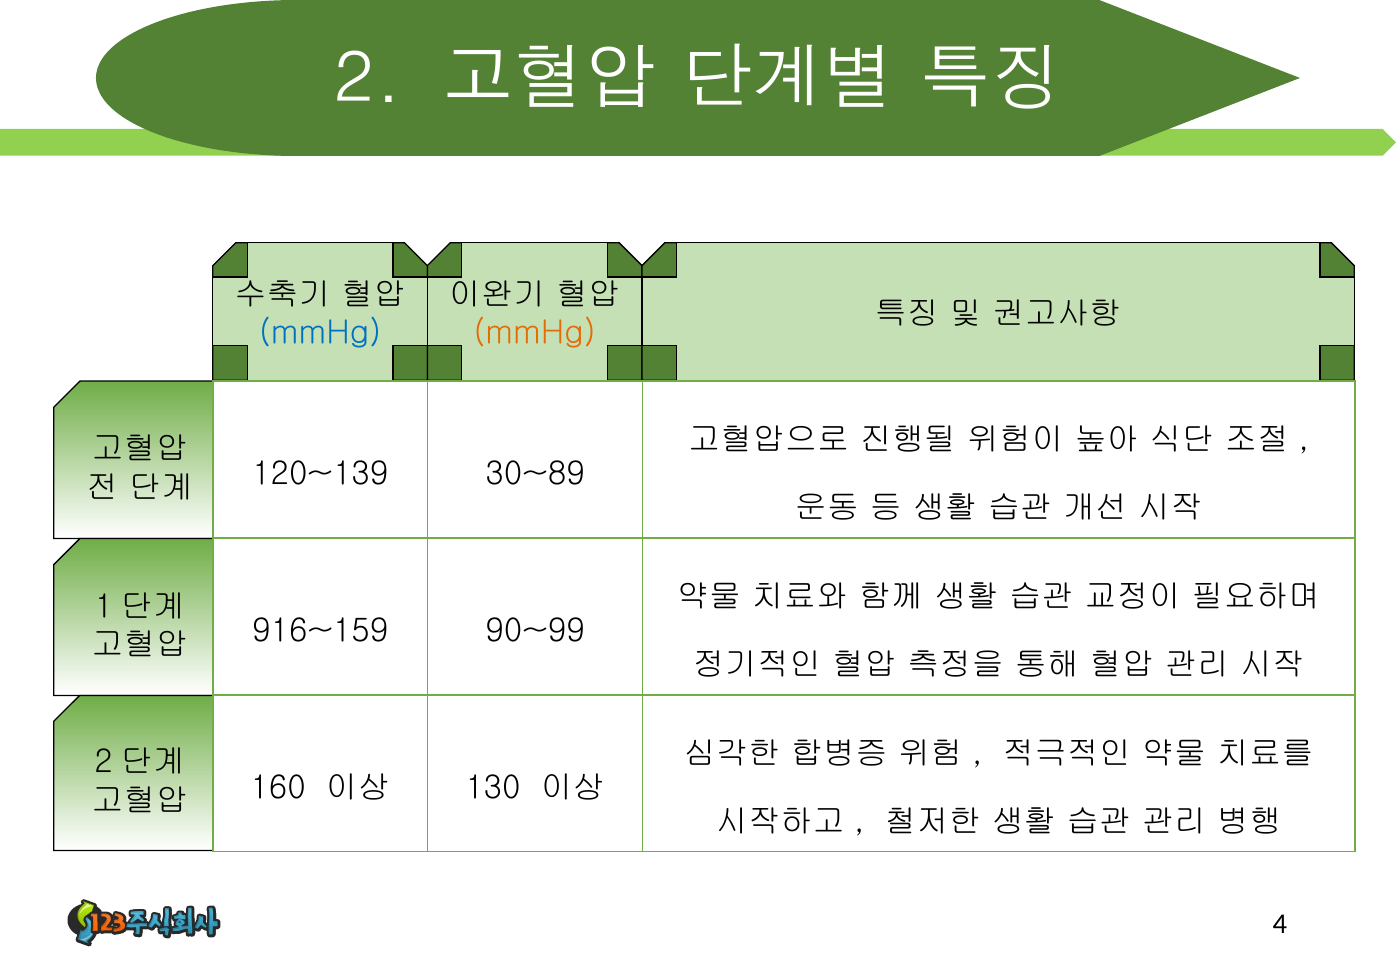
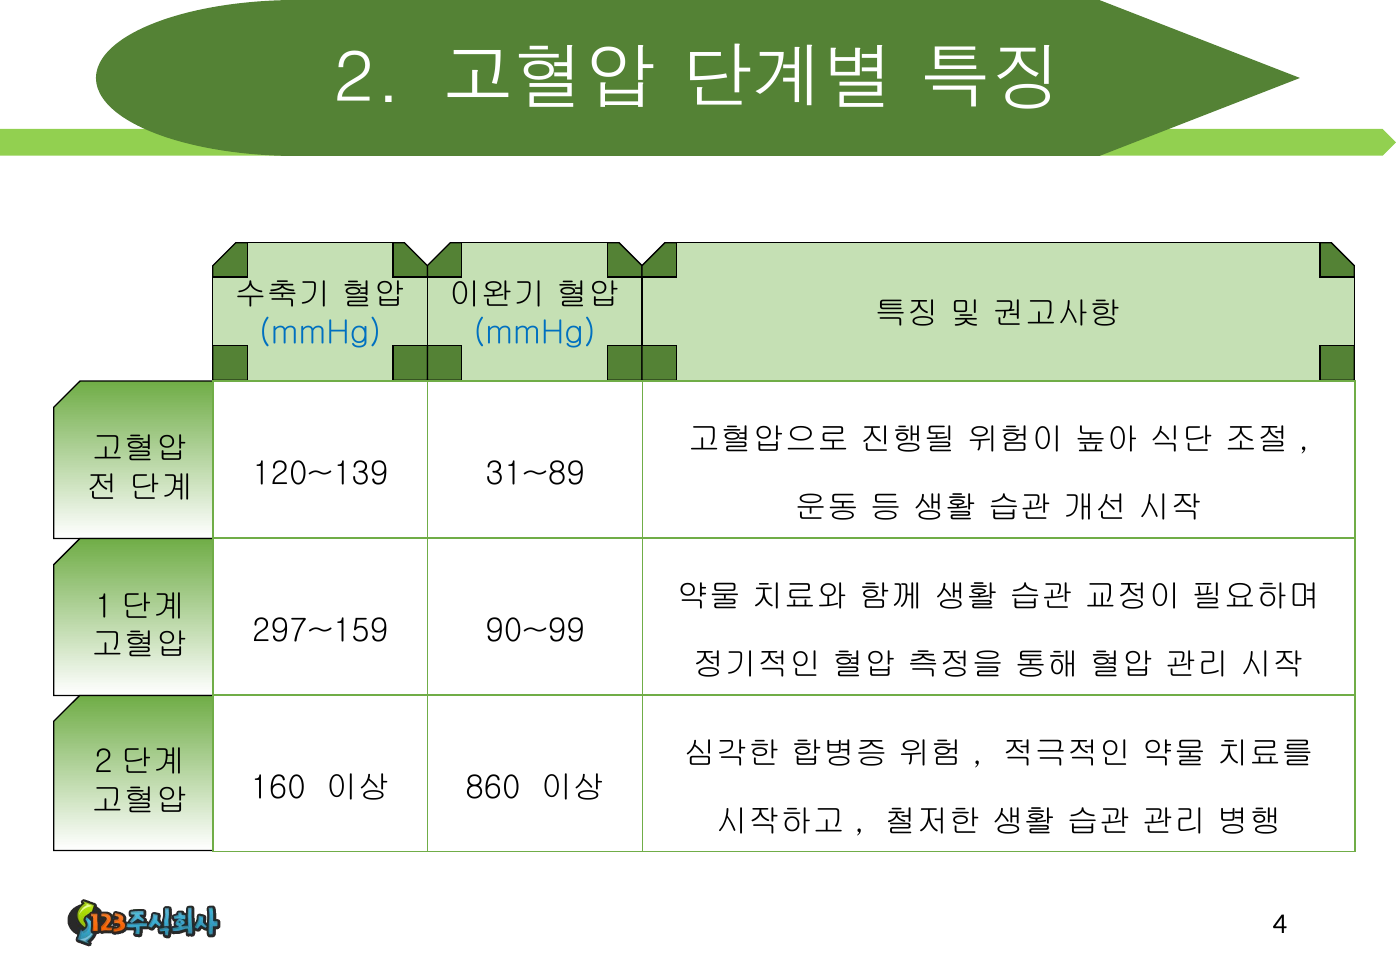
mmHg at (535, 333) colour: orange -> blue
30~89: 30~89 -> 31~89
916~159: 916~159 -> 297~159
130: 130 -> 860
